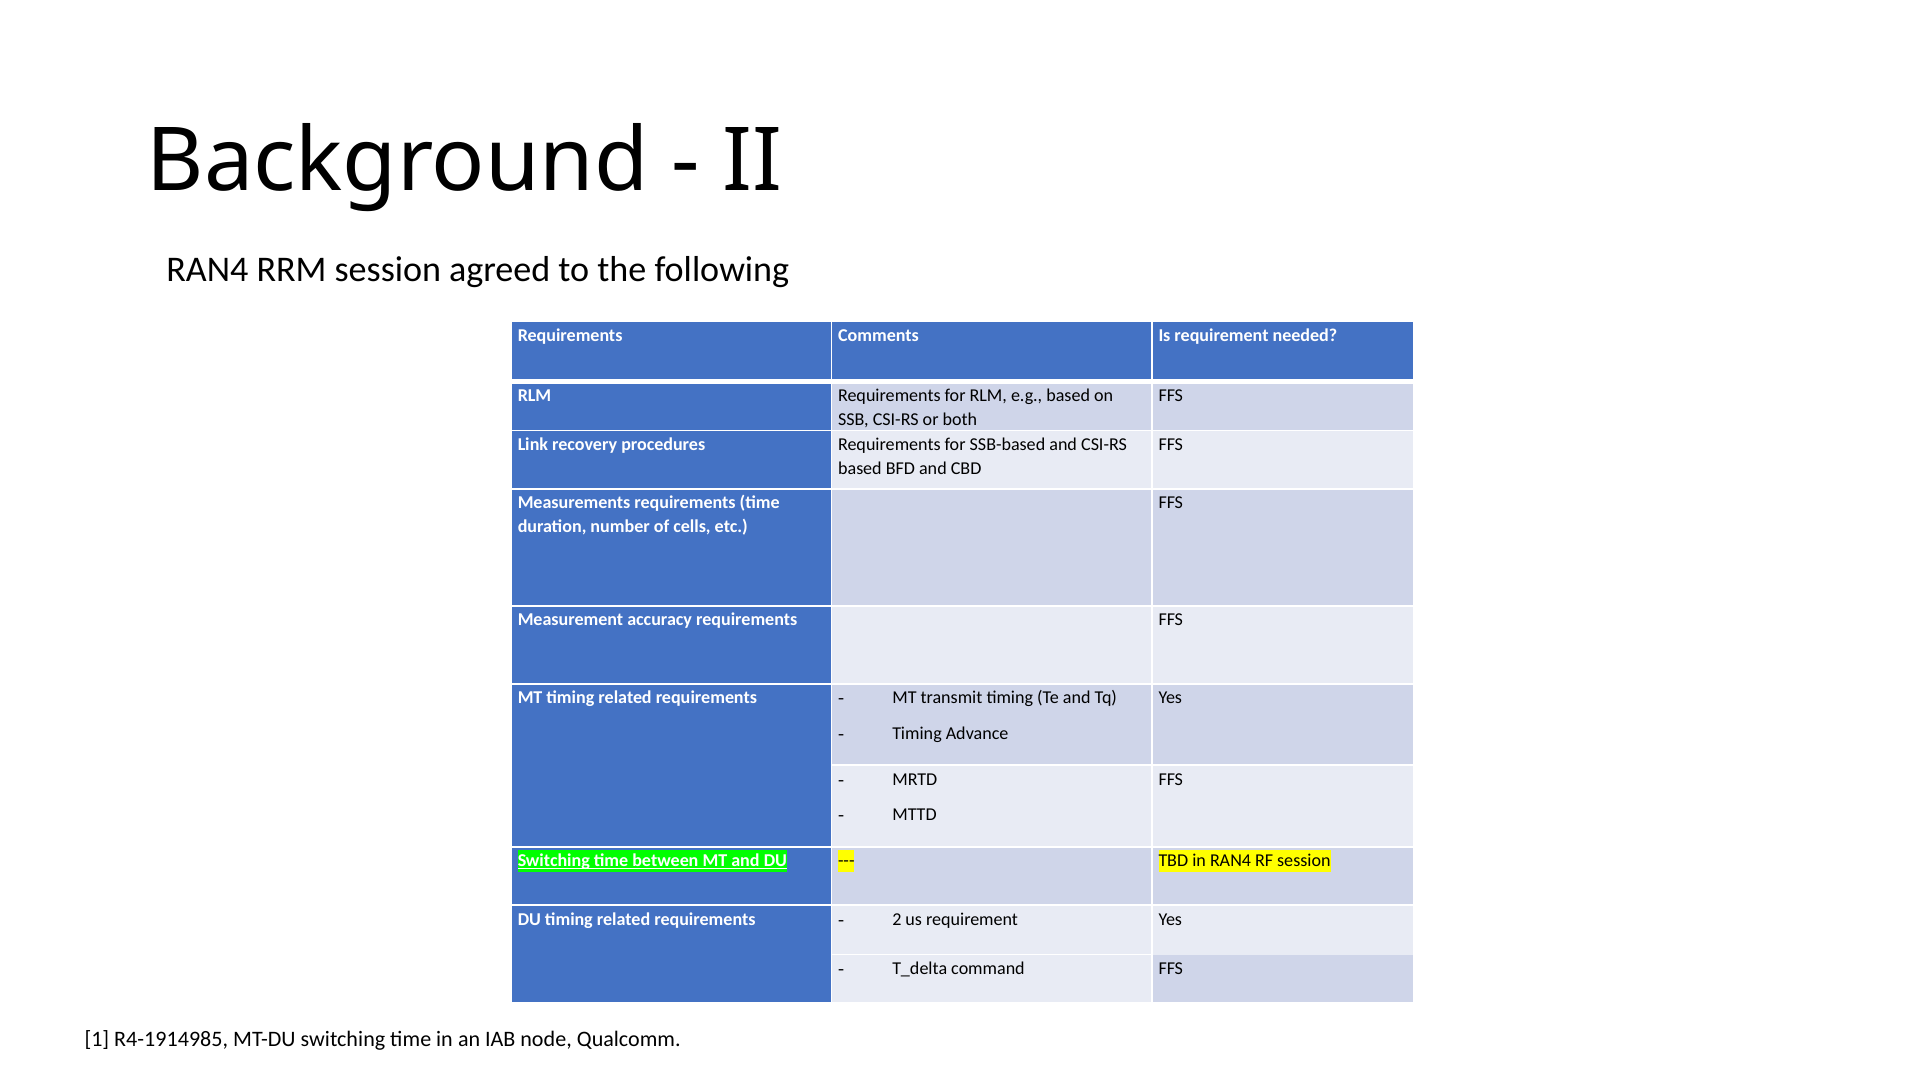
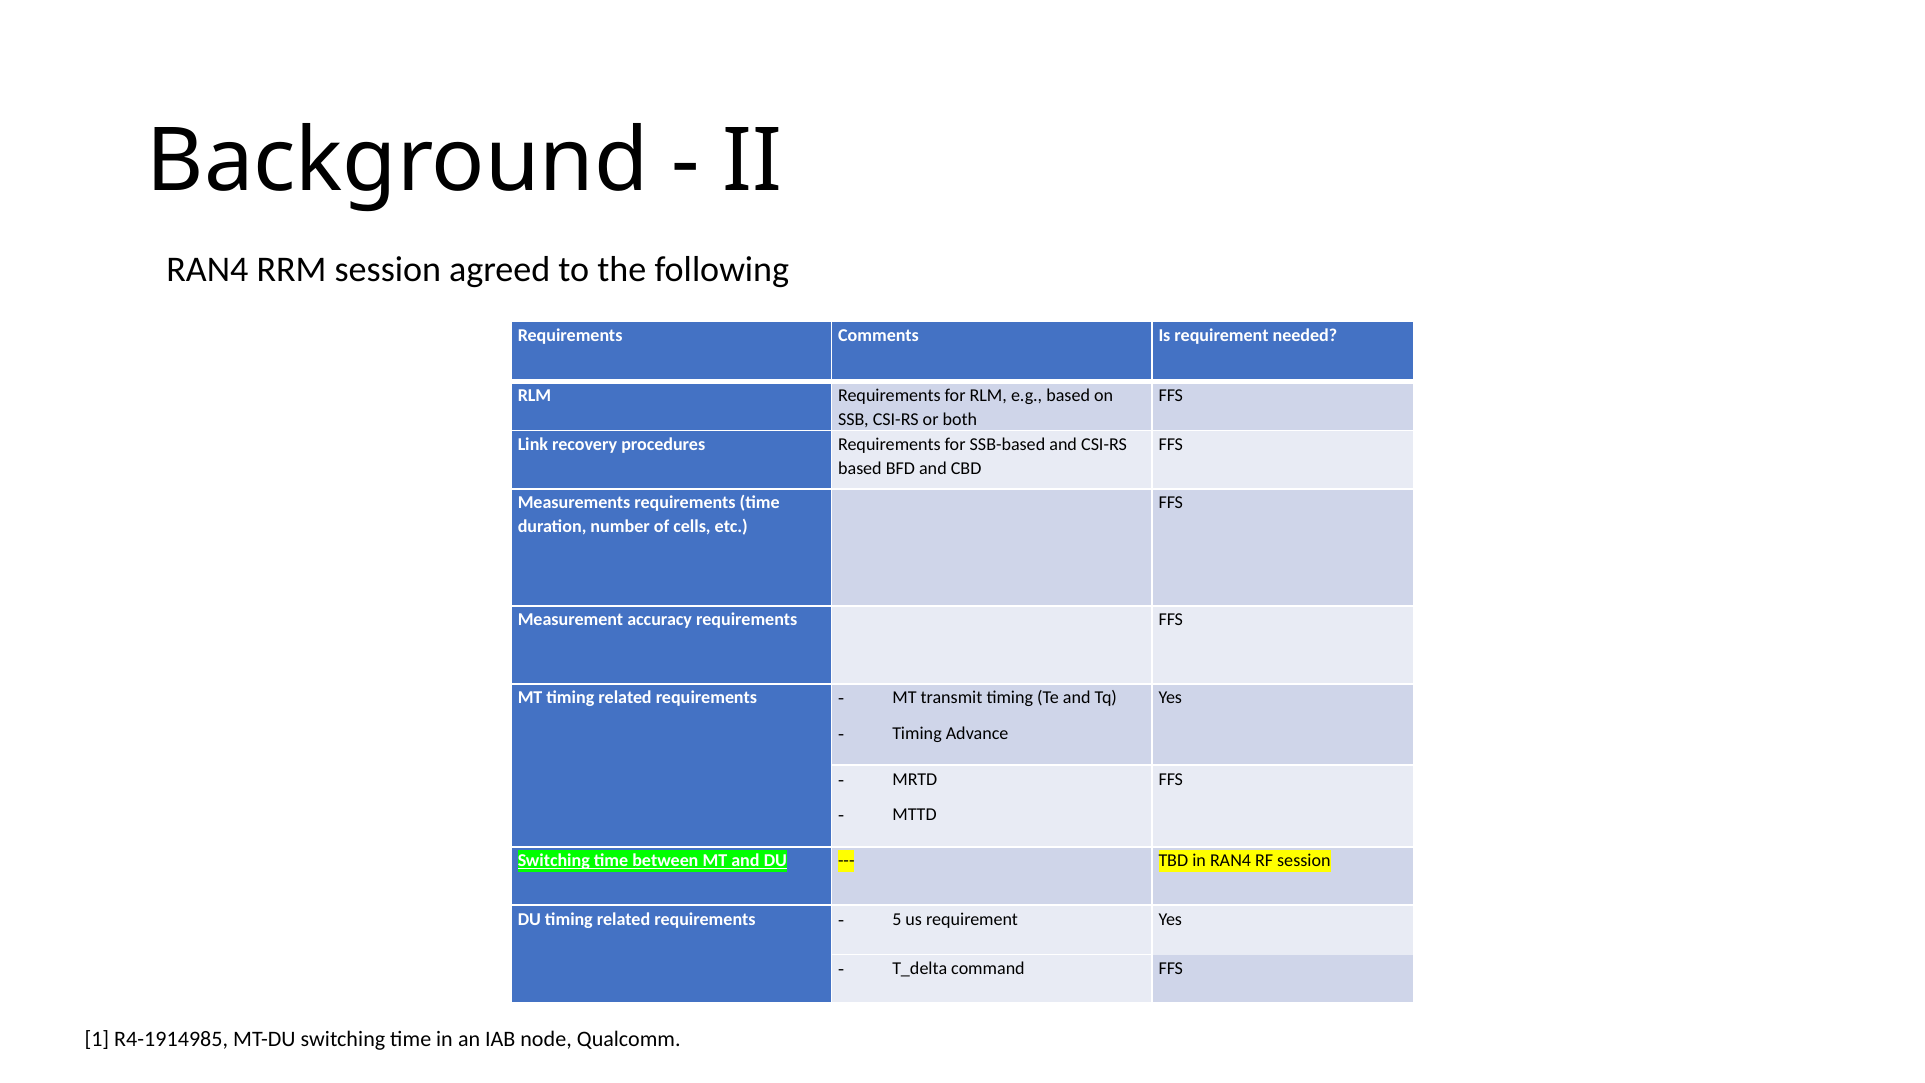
2: 2 -> 5
